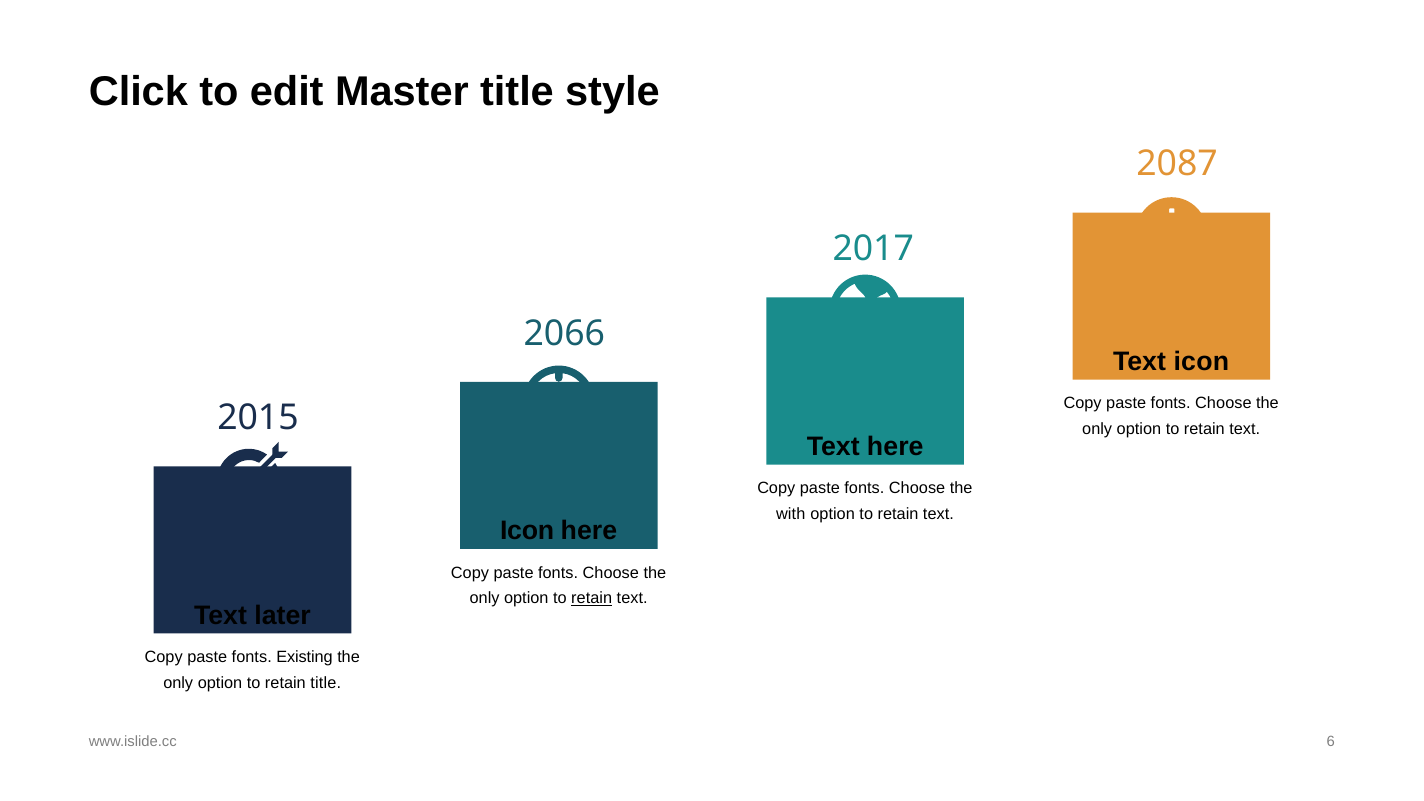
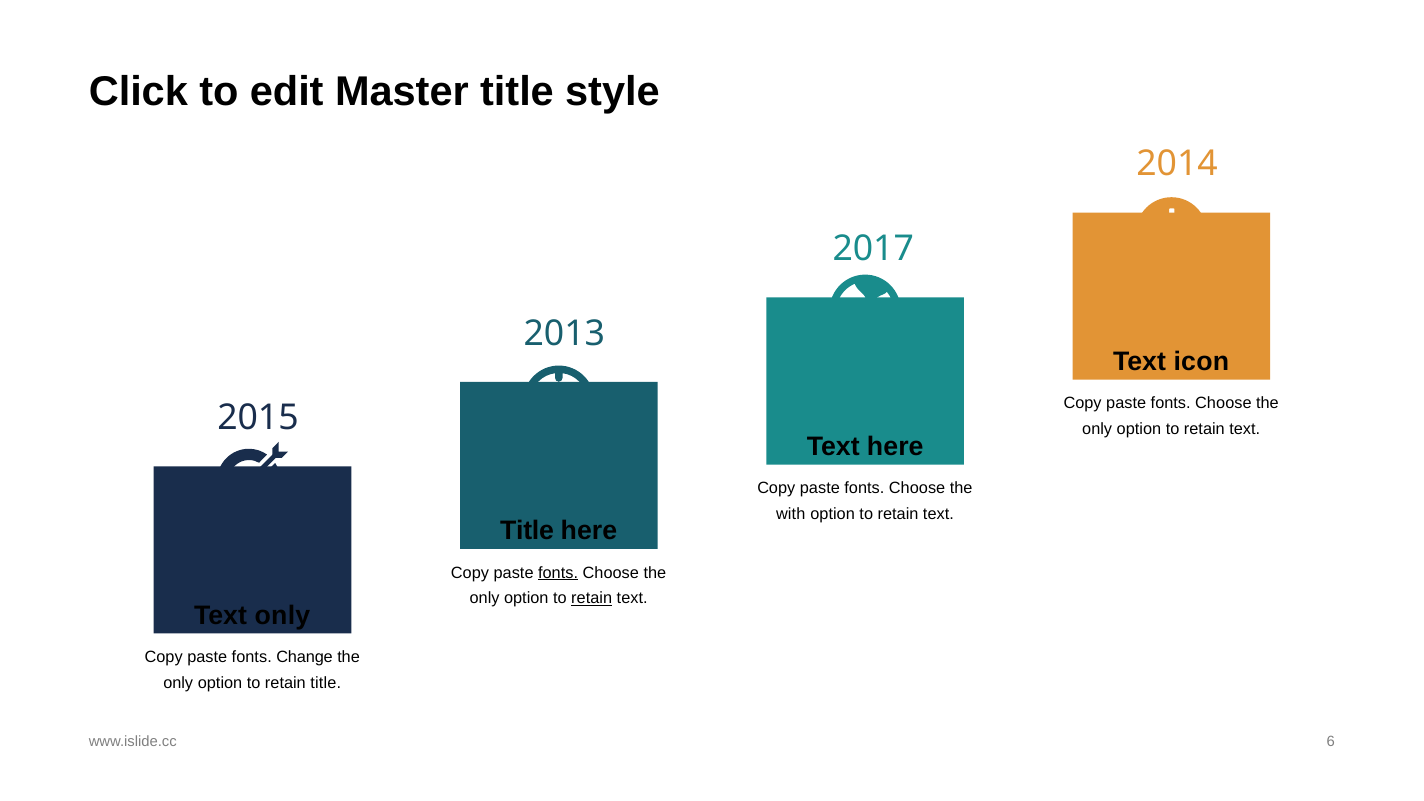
2087: 2087 -> 2014
2066: 2066 -> 2013
Icon at (527, 531): Icon -> Title
fonts at (558, 573) underline: none -> present
Text later: later -> only
Existing: Existing -> Change
